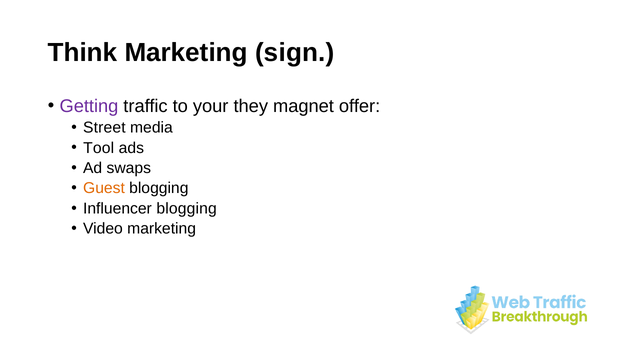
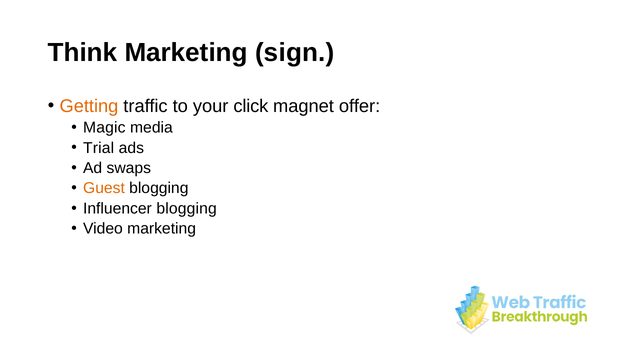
Getting colour: purple -> orange
they: they -> click
Street: Street -> Magic
Tool: Tool -> Trial
